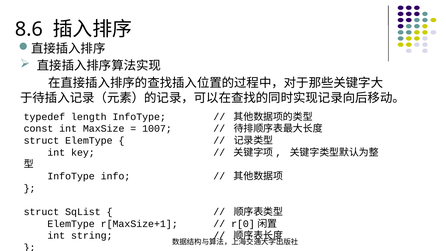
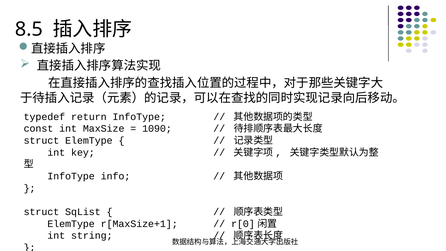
8.6: 8.6 -> 8.5
length: length -> return
1007: 1007 -> 1090
